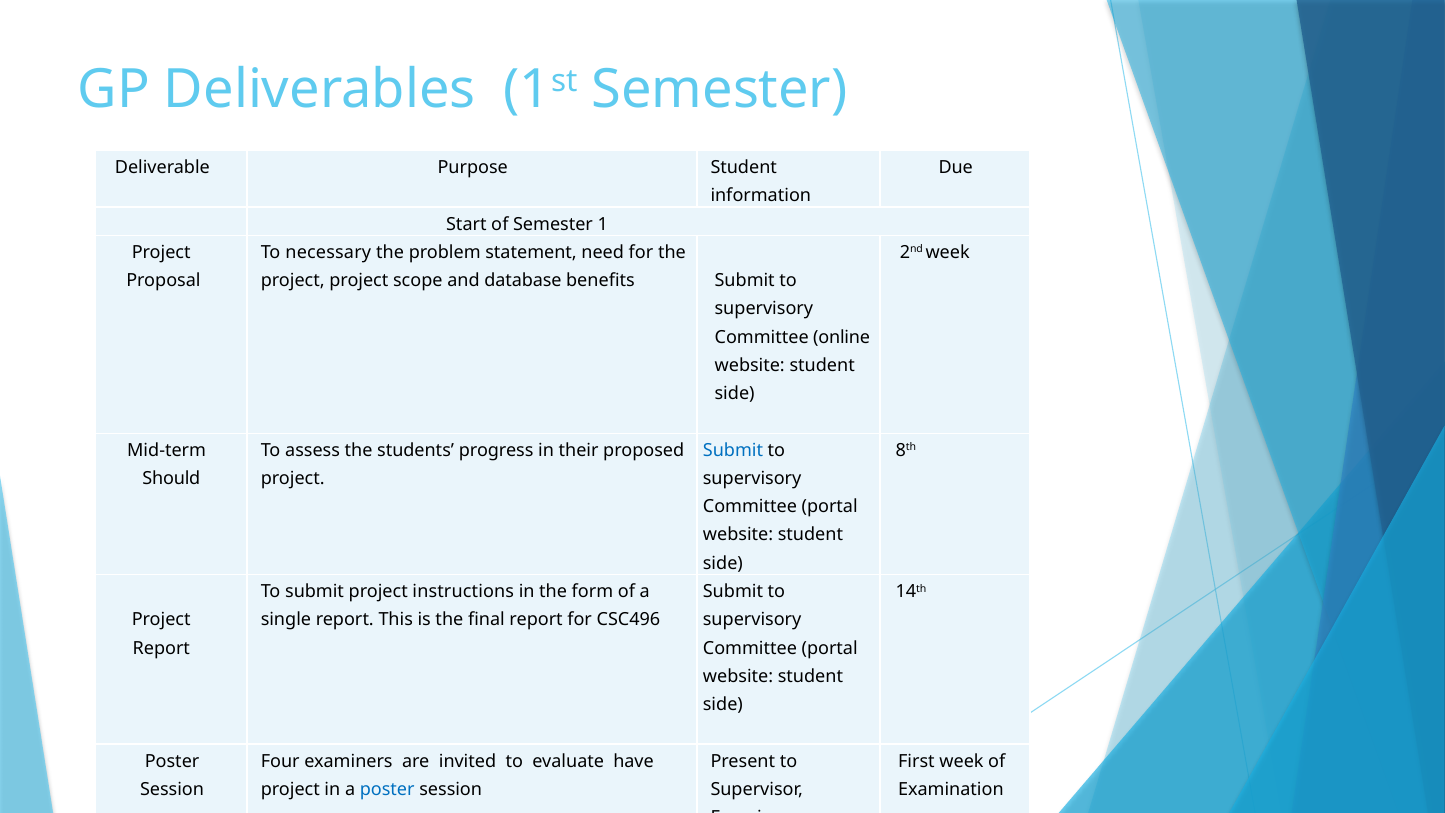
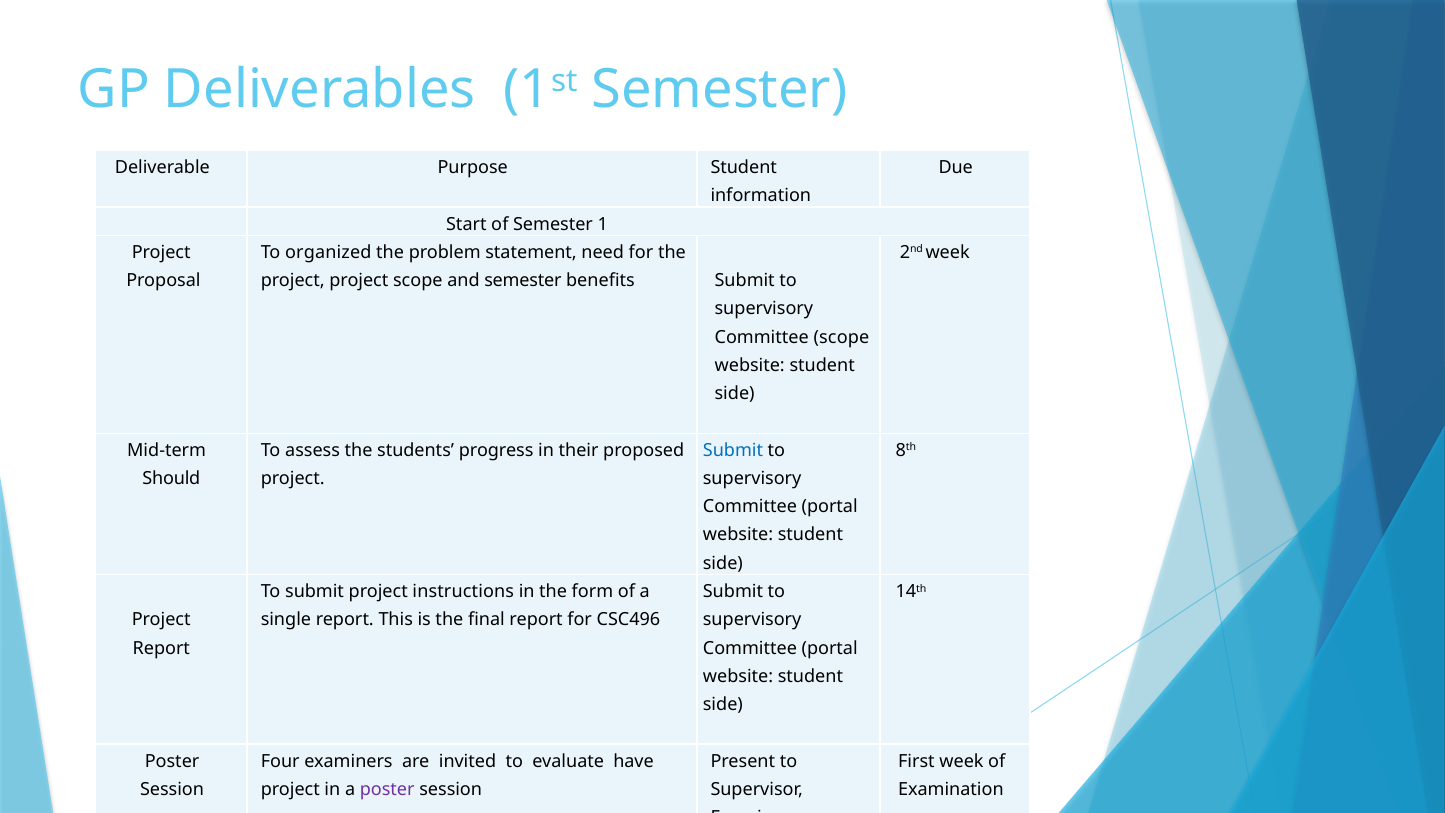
necessary: necessary -> organized
and database: database -> semester
Committee online: online -> scope
poster at (387, 789) colour: blue -> purple
